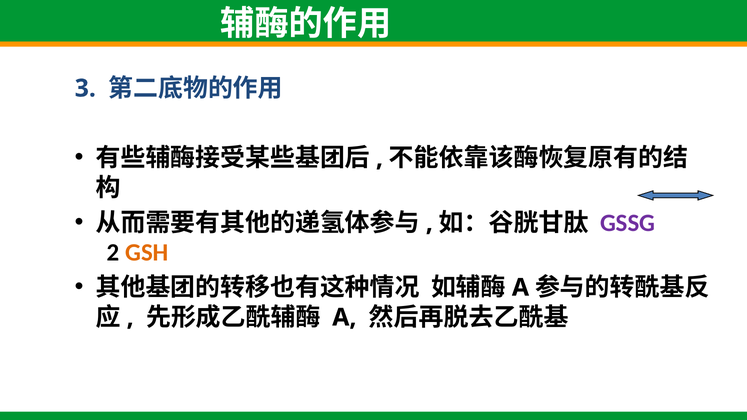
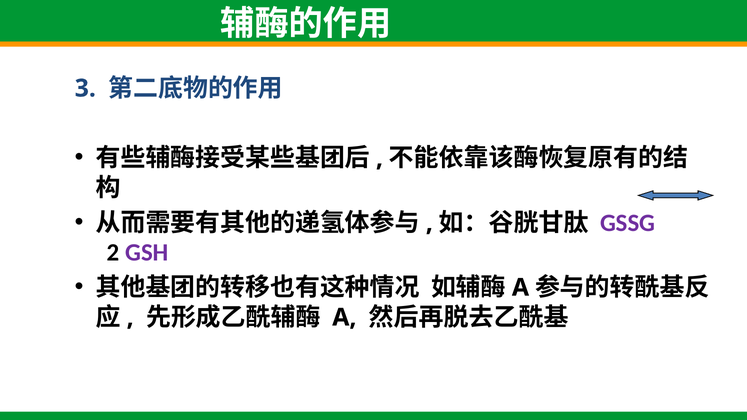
GSH colour: orange -> purple
